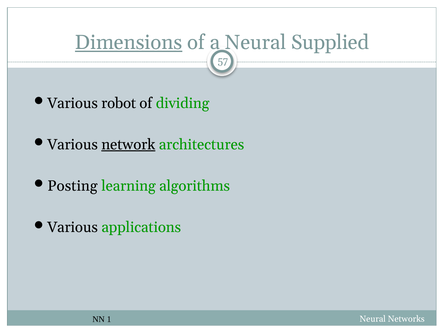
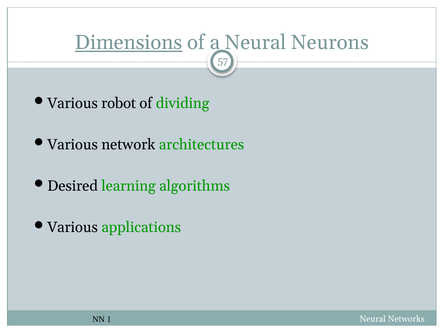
Supplied: Supplied -> Neurons
network underline: present -> none
Posting: Posting -> Desired
